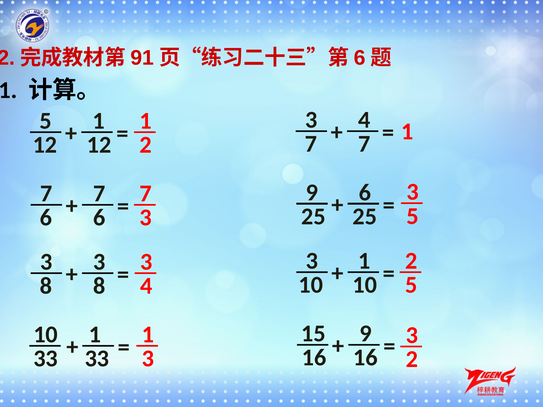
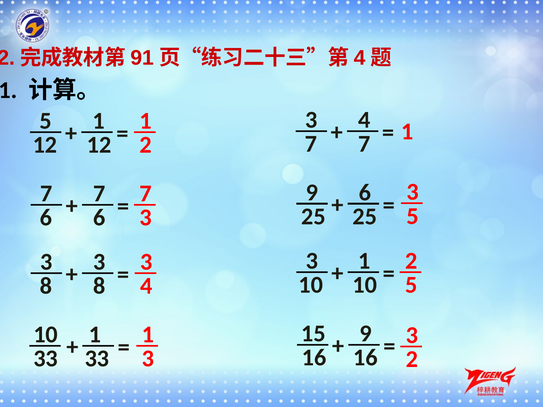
6 at (360, 58): 6 -> 4
